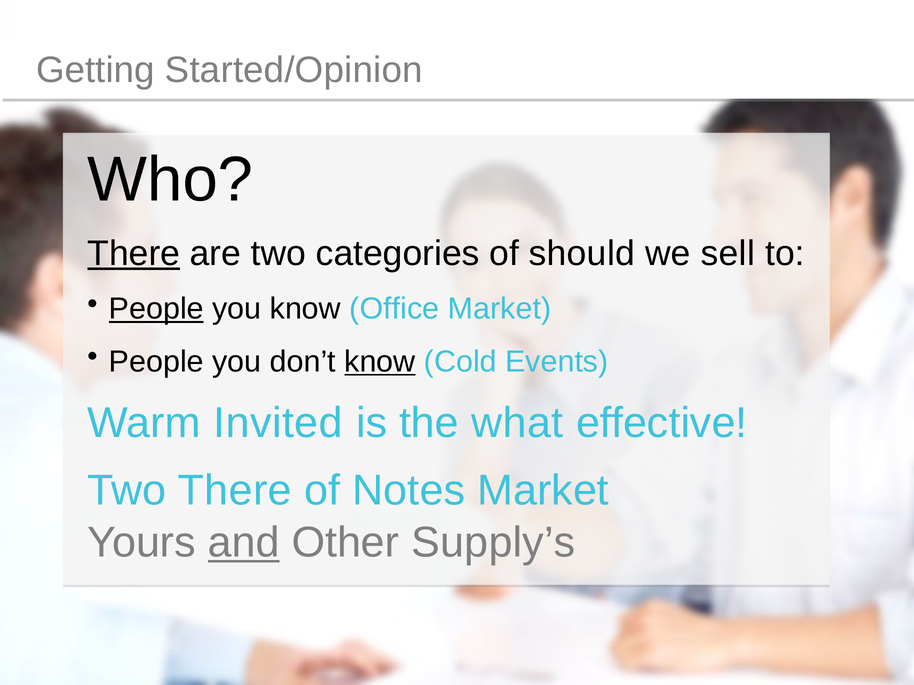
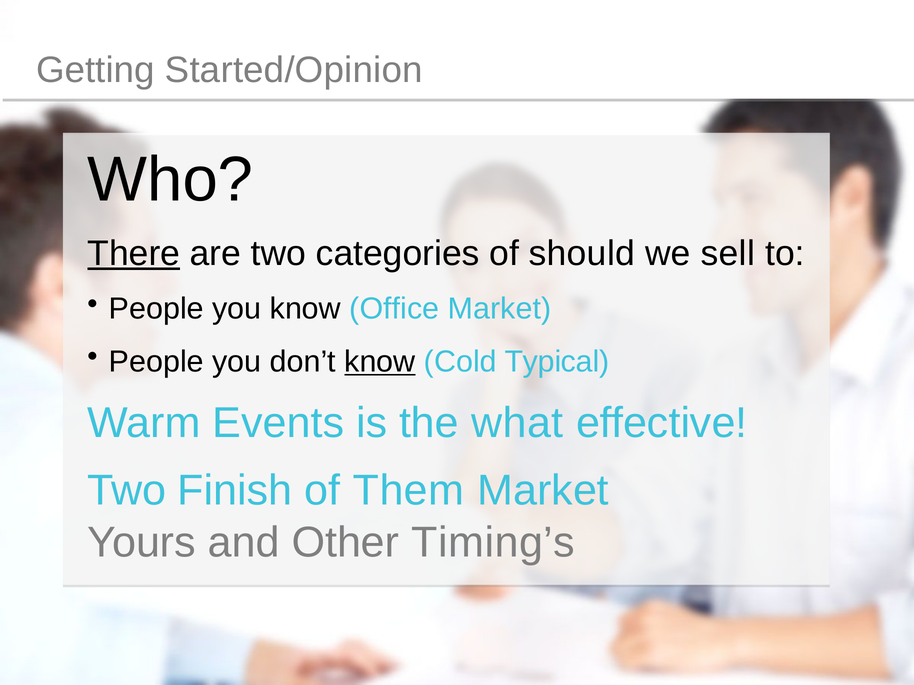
People at (156, 309) underline: present -> none
Events: Events -> Typical
Invited: Invited -> Events
Two There: There -> Finish
Notes: Notes -> Them
and underline: present -> none
Supply’s: Supply’s -> Timing’s
